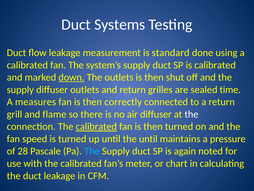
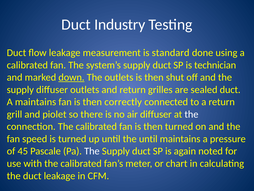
Systems: Systems -> Industry
is calibrated: calibrated -> technician
sealed time: time -> duct
A measures: measures -> maintains
flame: flame -> piolet
calibrated at (96, 126) underline: present -> none
28: 28 -> 45
The at (92, 151) colour: light blue -> white
